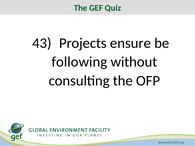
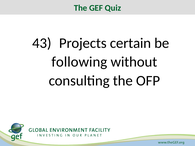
ensure: ensure -> certain
